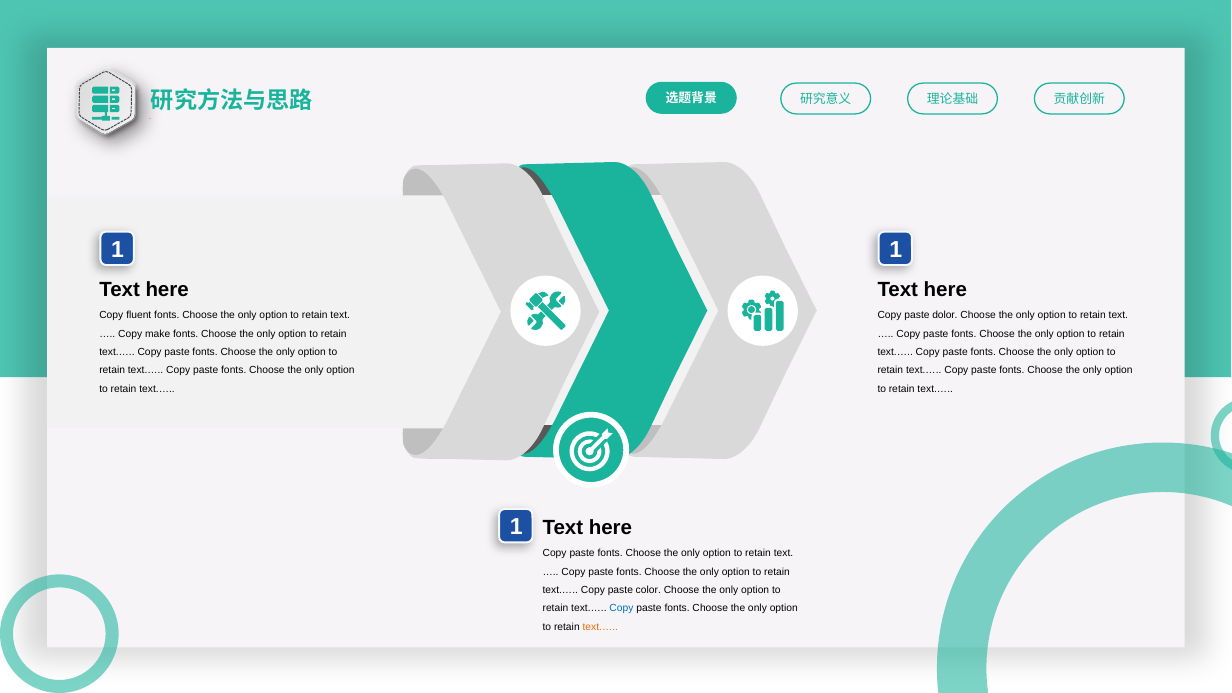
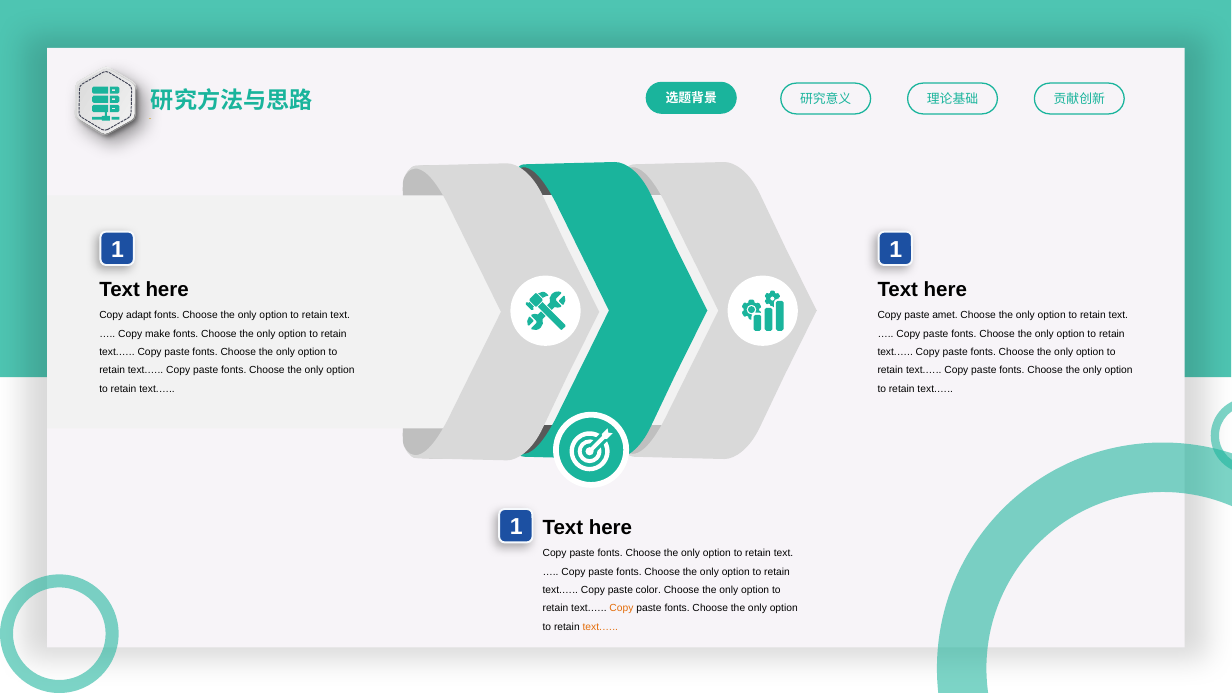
fluent: fluent -> adapt
dolor: dolor -> amet
Copy at (621, 609) colour: blue -> orange
